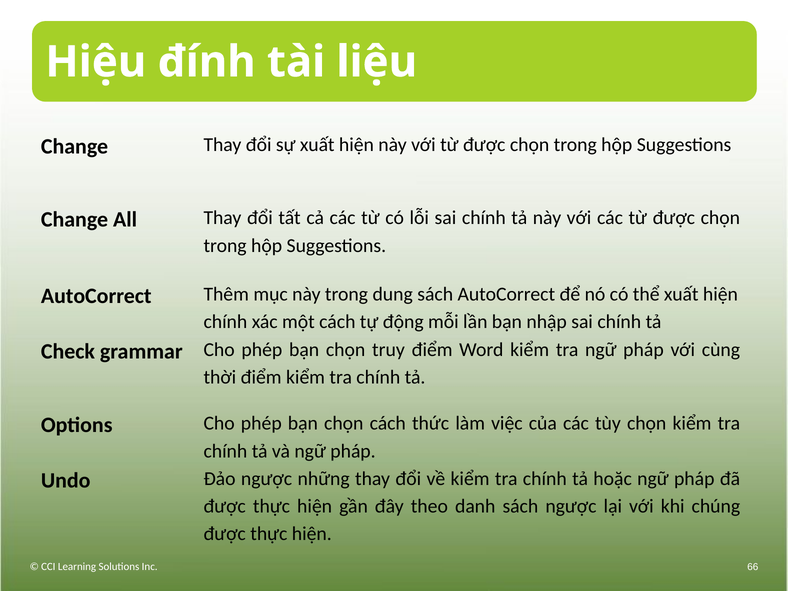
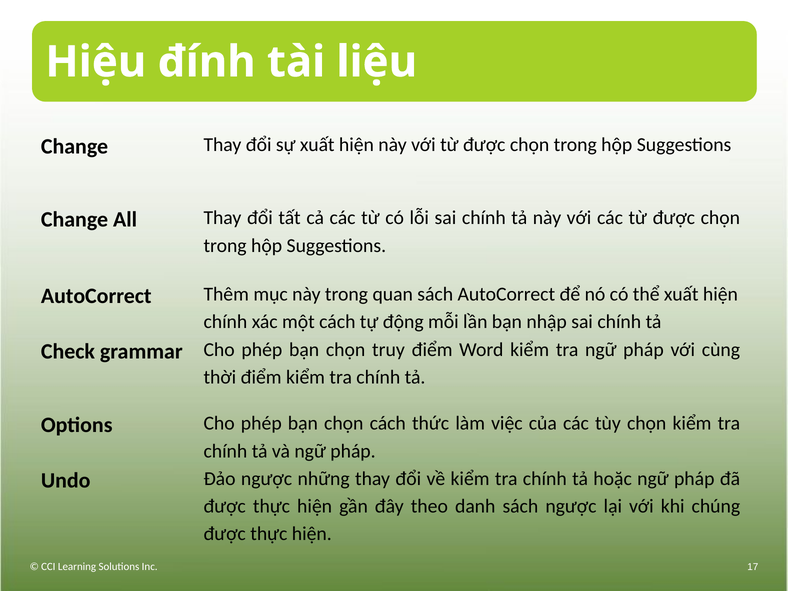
dung: dung -> quan
66: 66 -> 17
